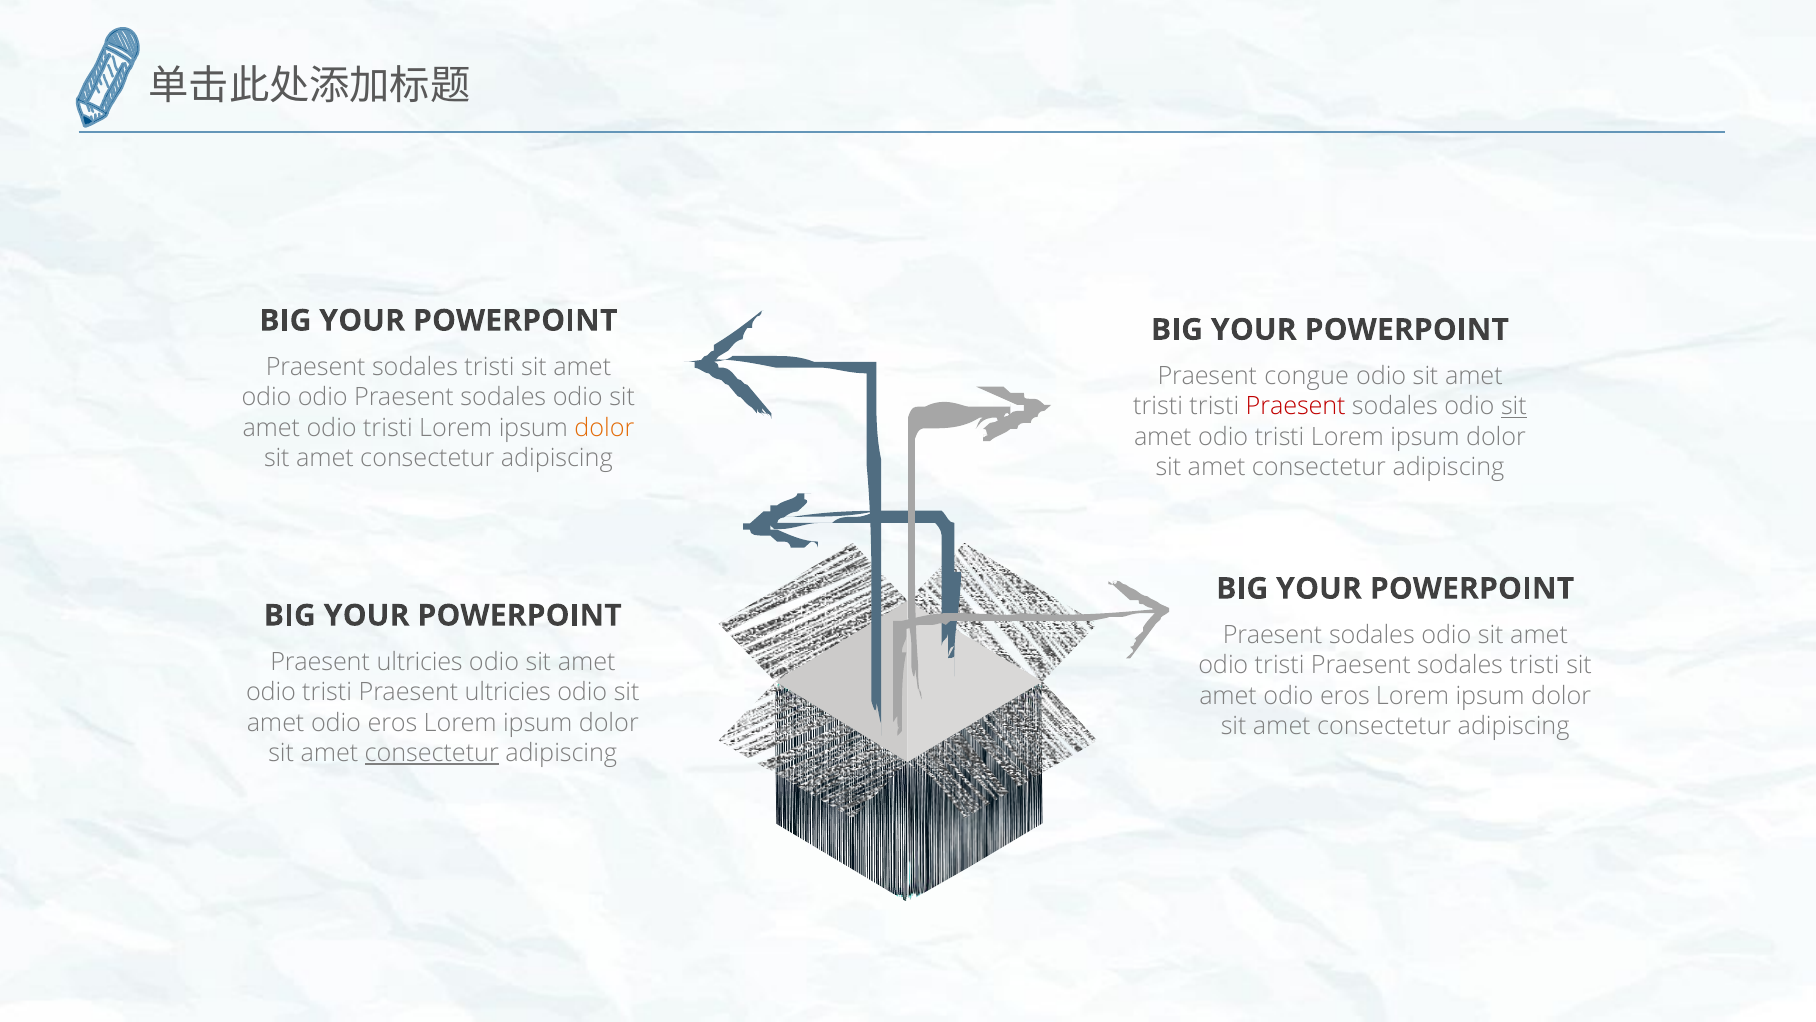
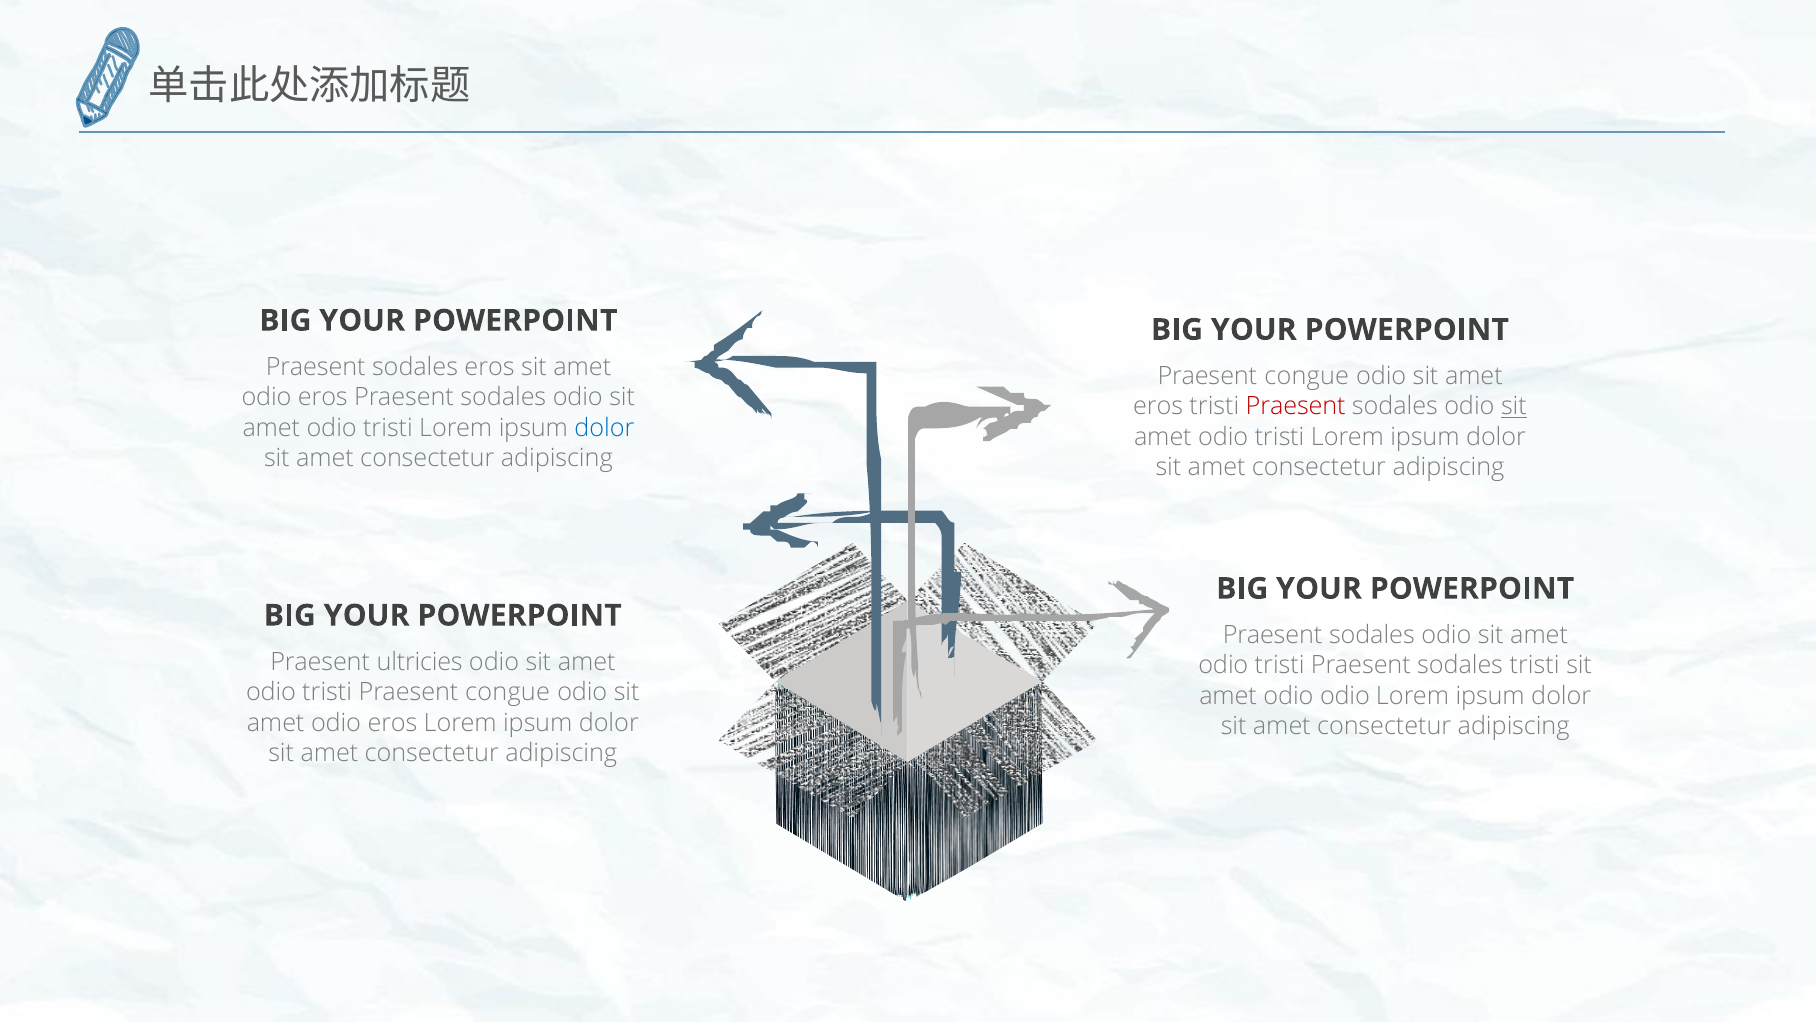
tristi at (490, 367): tristi -> eros
odio at (323, 397): odio -> eros
tristi at (1158, 406): tristi -> eros
dolor at (604, 428) colour: orange -> blue
tristi Praesent ultricies: ultricies -> congue
eros at (1345, 696): eros -> odio
consectetur at (432, 753) underline: present -> none
